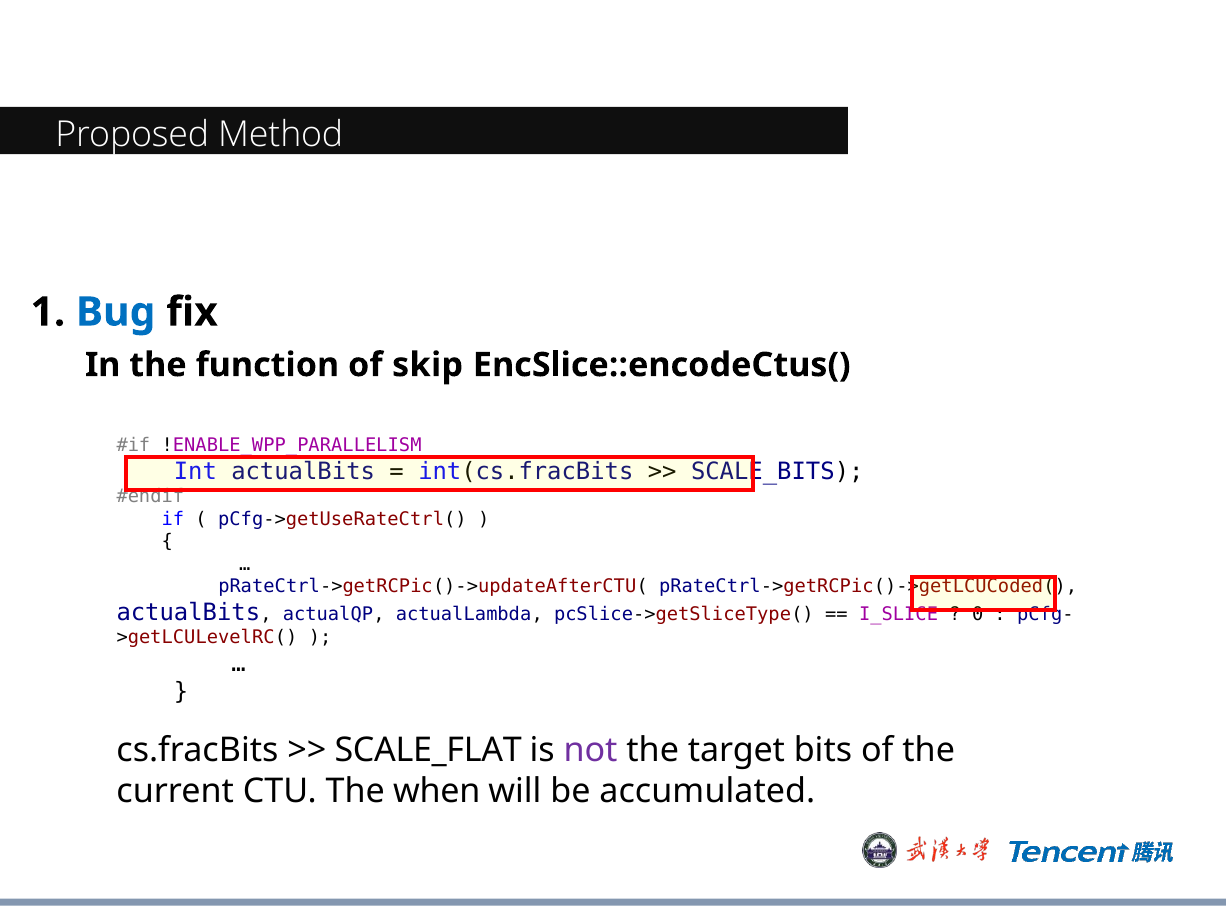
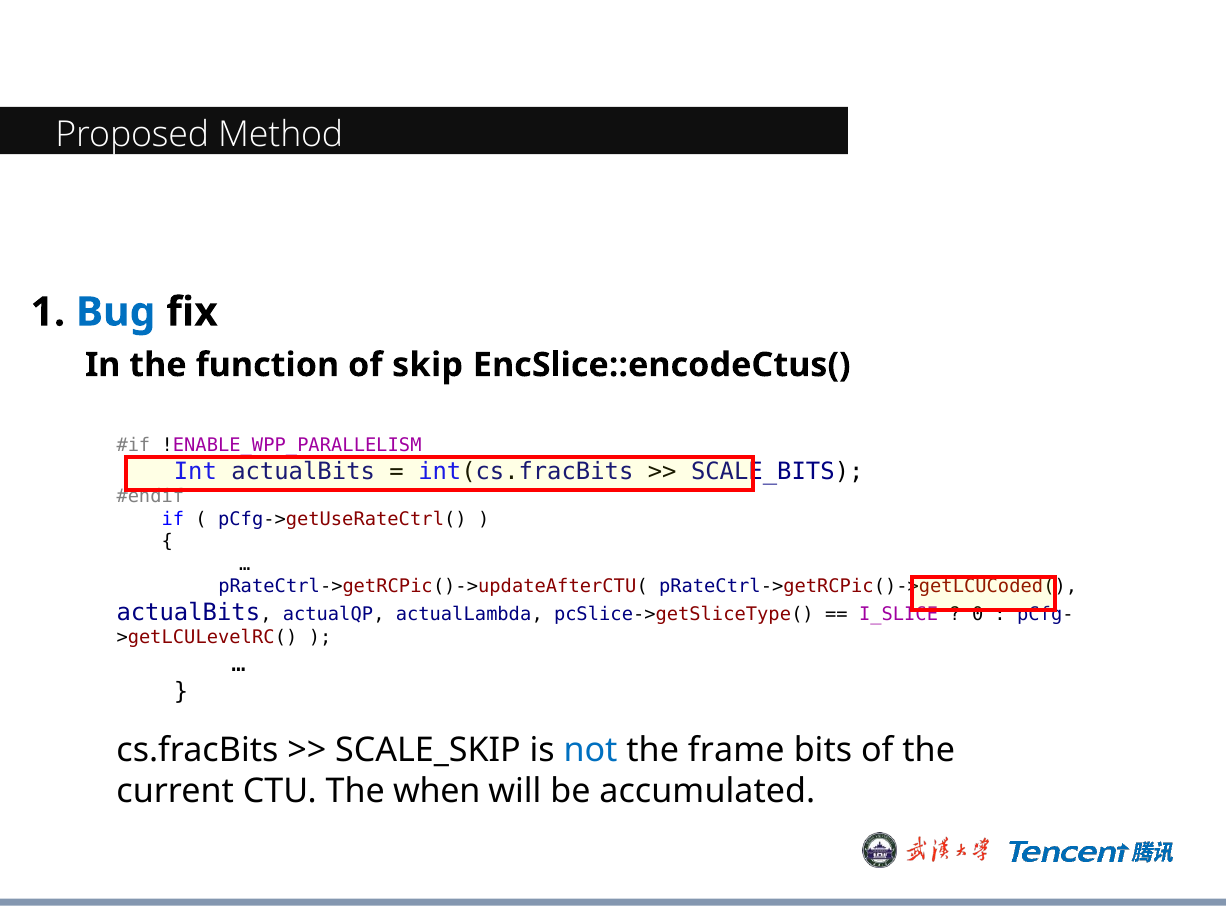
SCALE_FLAT: SCALE_FLAT -> SCALE_SKIP
not colour: purple -> blue
target: target -> frame
